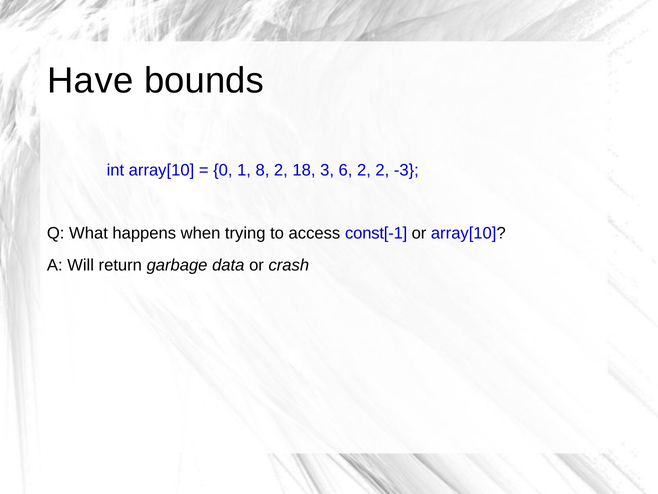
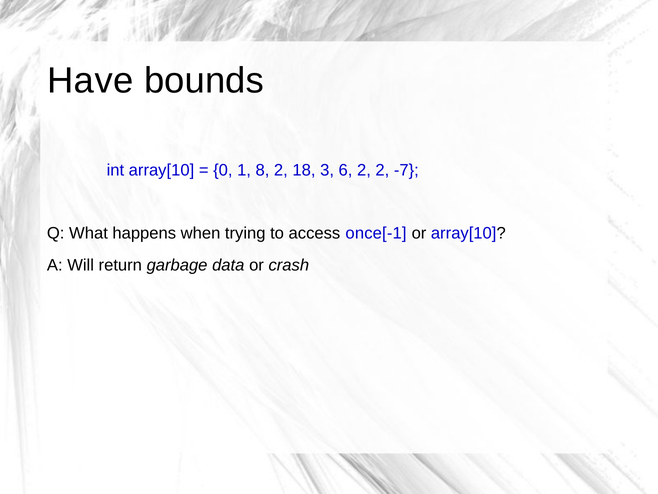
-3: -3 -> -7
const[-1: const[-1 -> once[-1
